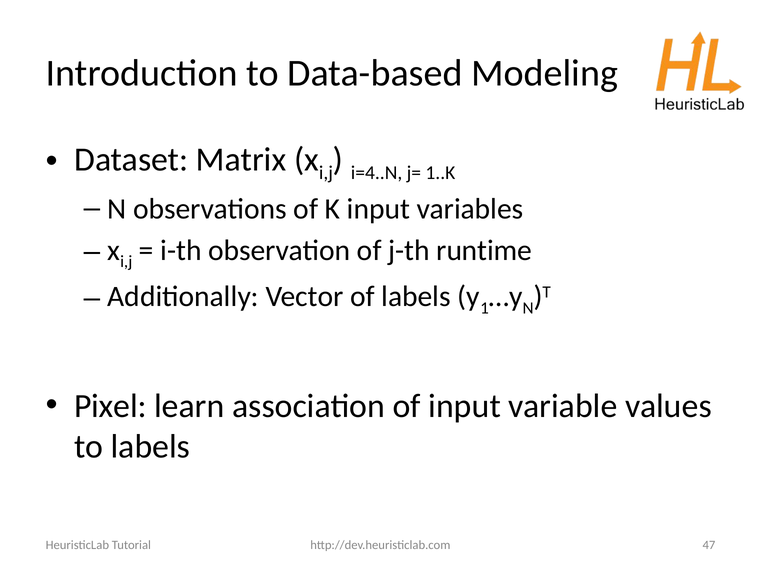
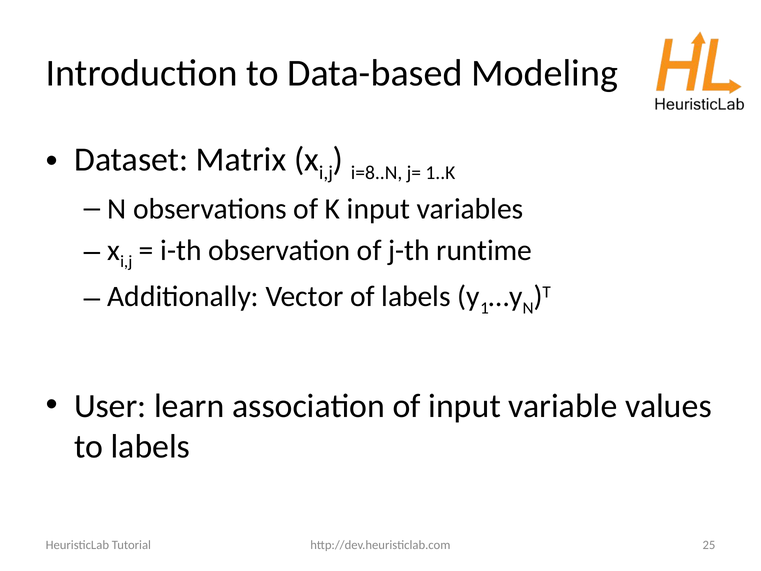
i=4..N: i=4..N -> i=8..N
Pixel: Pixel -> User
47: 47 -> 25
